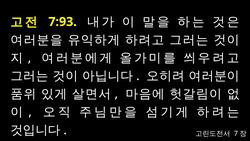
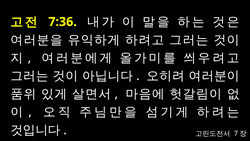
7:93: 7:93 -> 7:36
